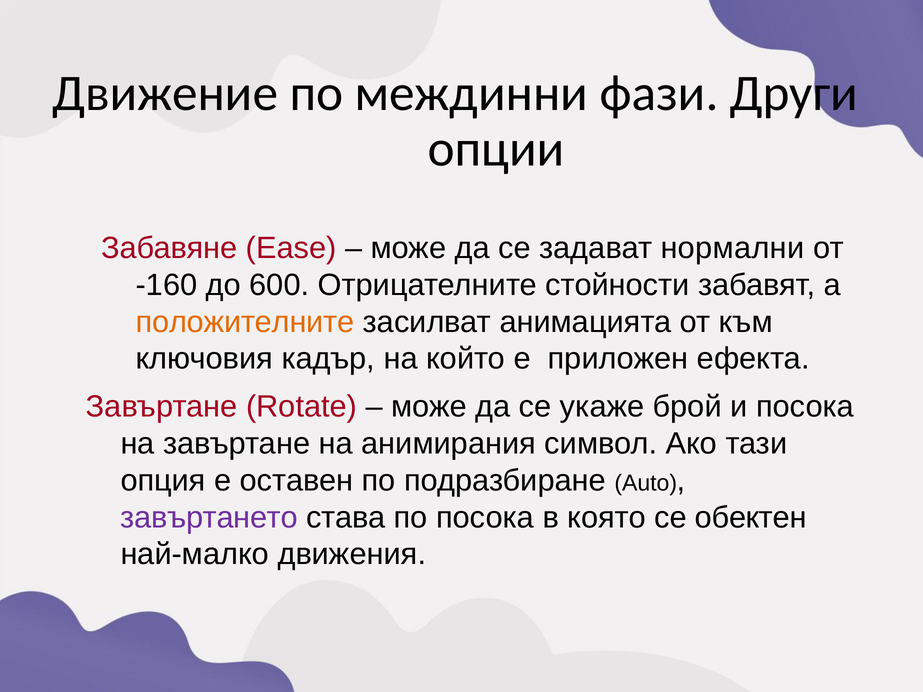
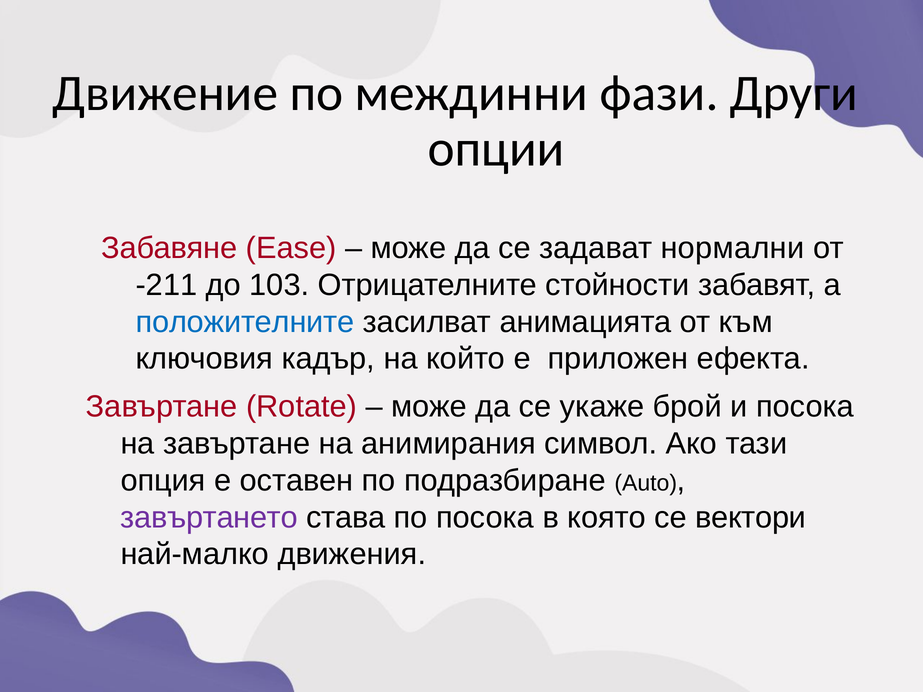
-160: -160 -> -211
600: 600 -> 103
положителните colour: orange -> blue
обектен: обектен -> вектори
